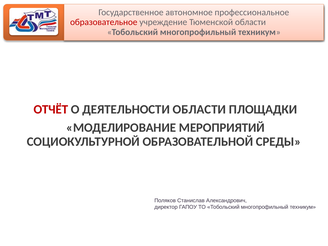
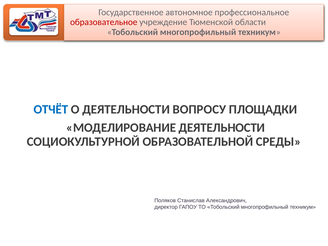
ОТЧЁТ colour: red -> blue
ДЕЯТЕЛЬНОСТИ ОБЛАСТИ: ОБЛАСТИ -> ВОПРОСУ
МОДЕЛИРОВАНИЕ МЕРОПРИЯТИЙ: МЕРОПРИЯТИЙ -> ДЕЯТЕЛЬНОСТИ
